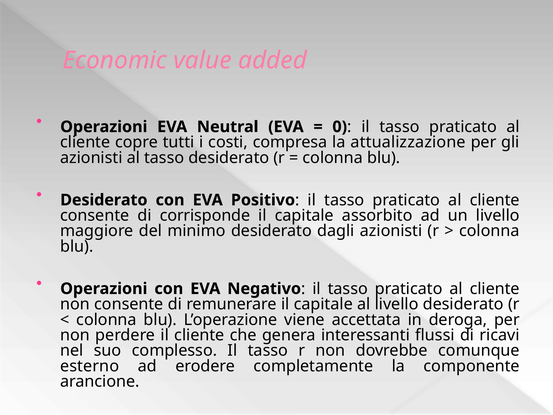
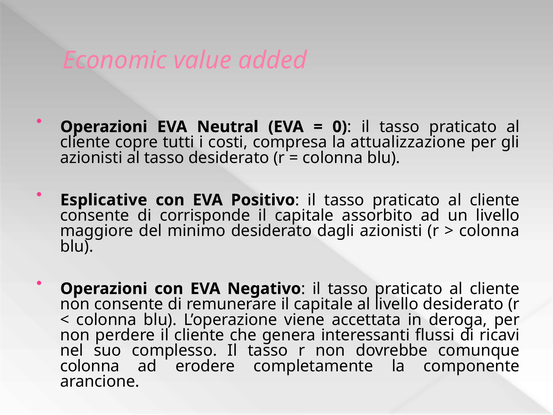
Desiderato at (104, 200): Desiderato -> Esplicative
esterno at (90, 366): esterno -> colonna
